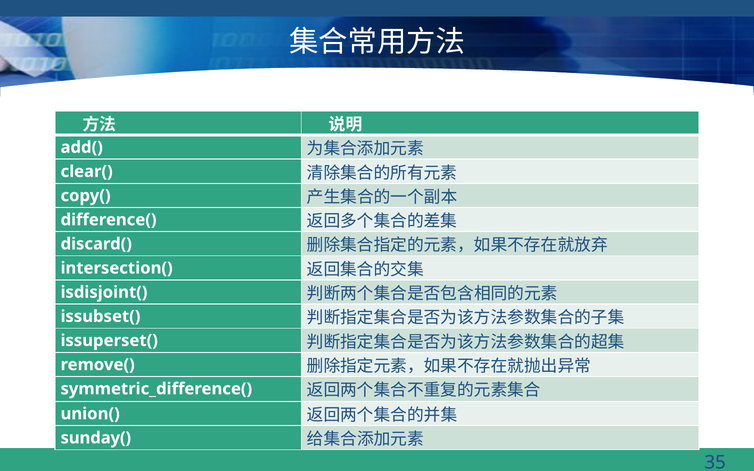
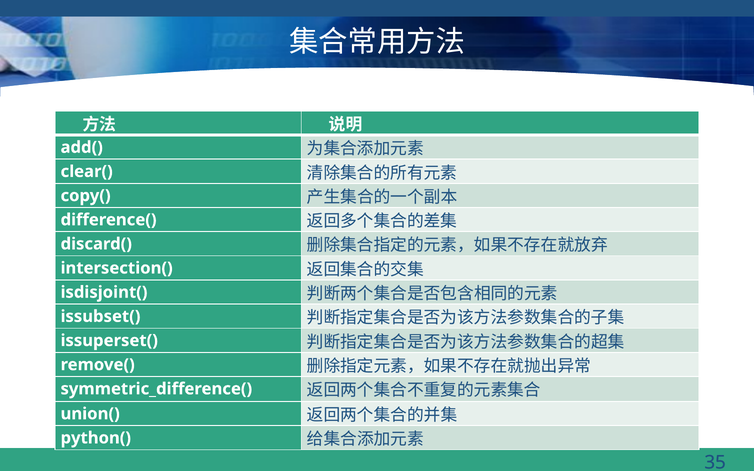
sunday(: sunday( -> python(
